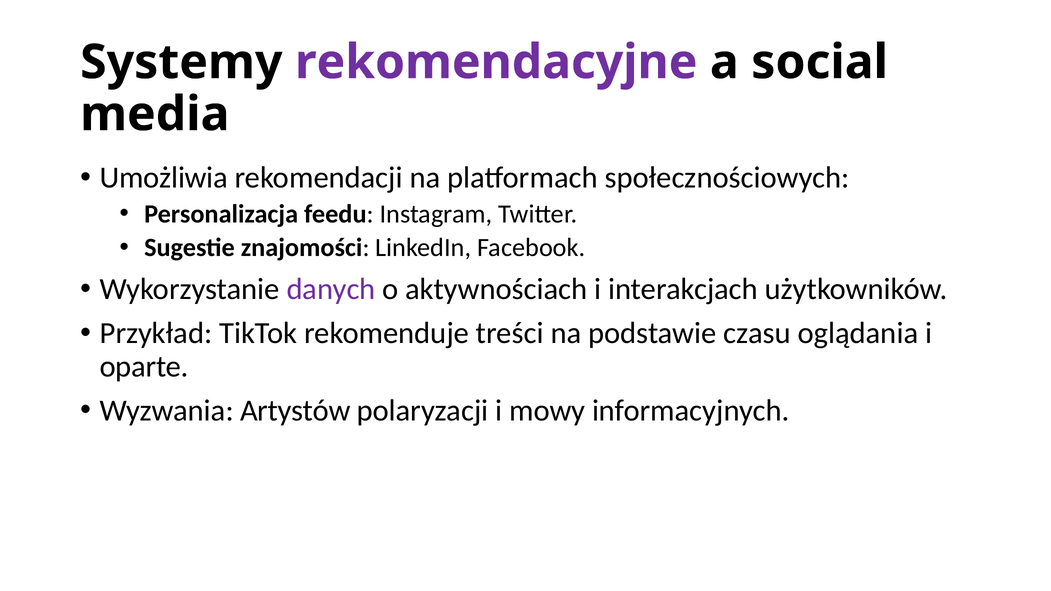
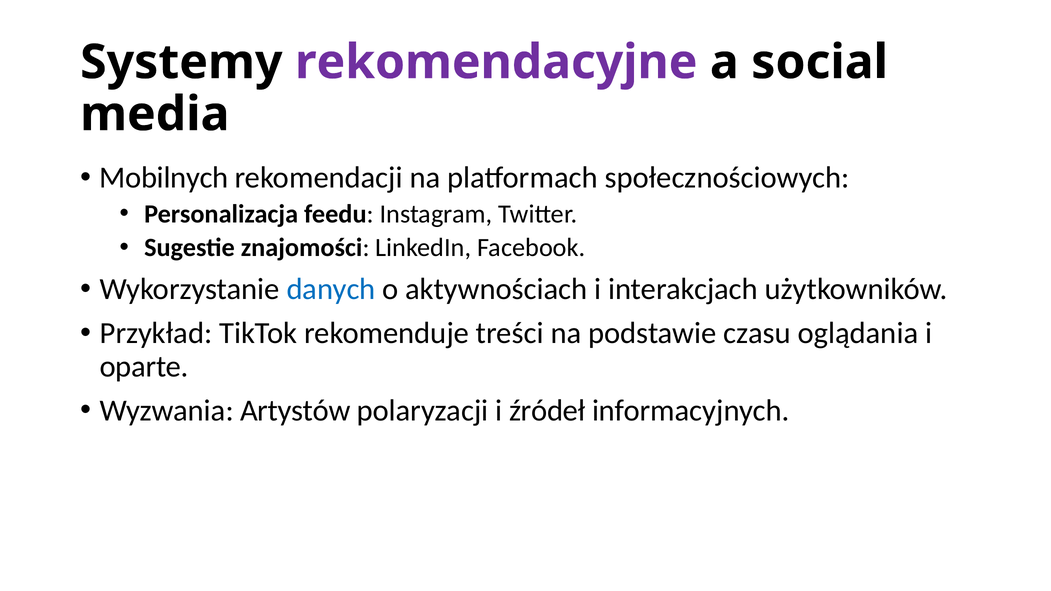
Umożliwia: Umożliwia -> Mobilnych
danych colour: purple -> blue
mowy: mowy -> źródeł
